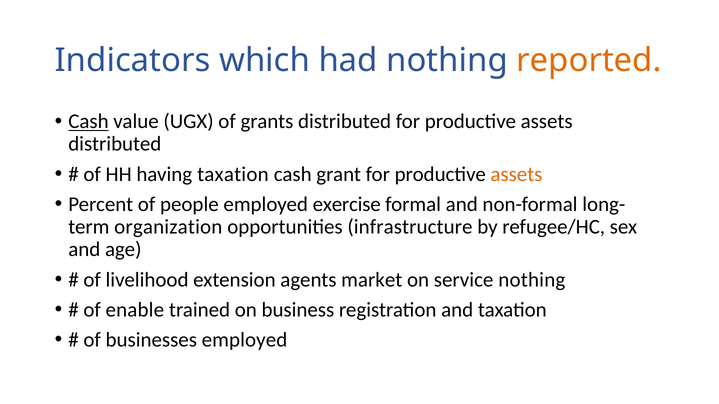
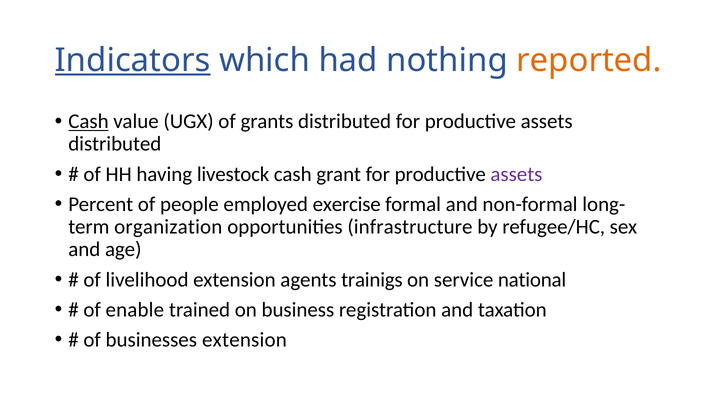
Indicators underline: none -> present
having taxation: taxation -> livestock
assets at (516, 174) colour: orange -> purple
market: market -> trainigs
service nothing: nothing -> national
businesses employed: employed -> extension
